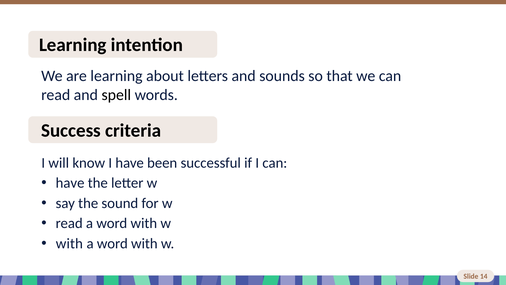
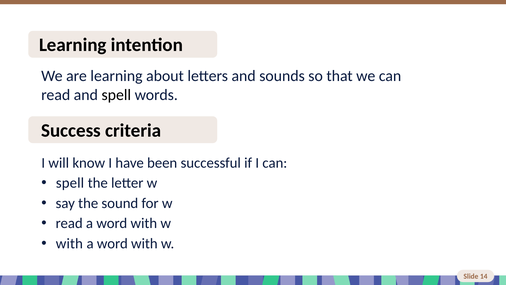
have at (70, 183): have -> spell
